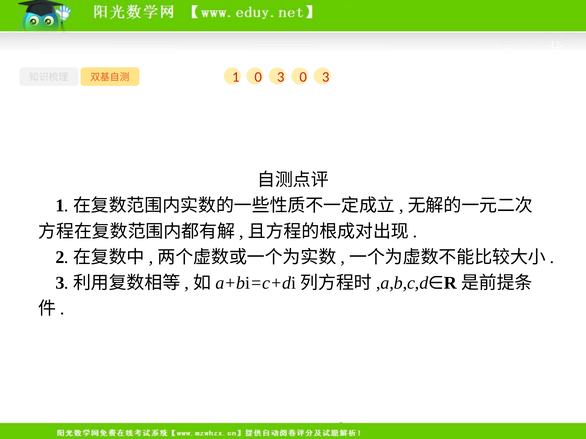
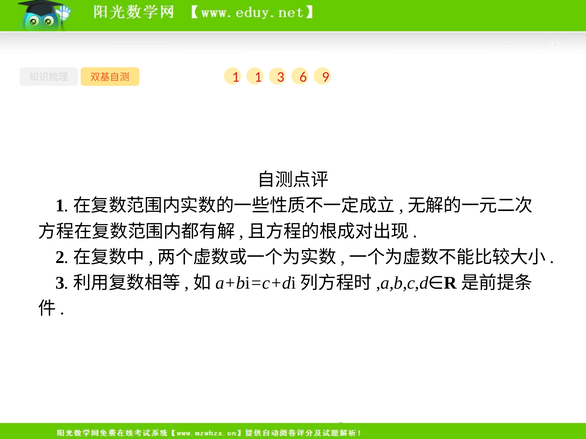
1 3: 3 -> 9
0 at (258, 77): 0 -> 1
3 0: 0 -> 6
